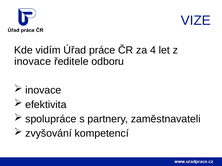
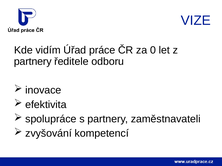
4: 4 -> 0
inovace at (33, 62): inovace -> partnery
